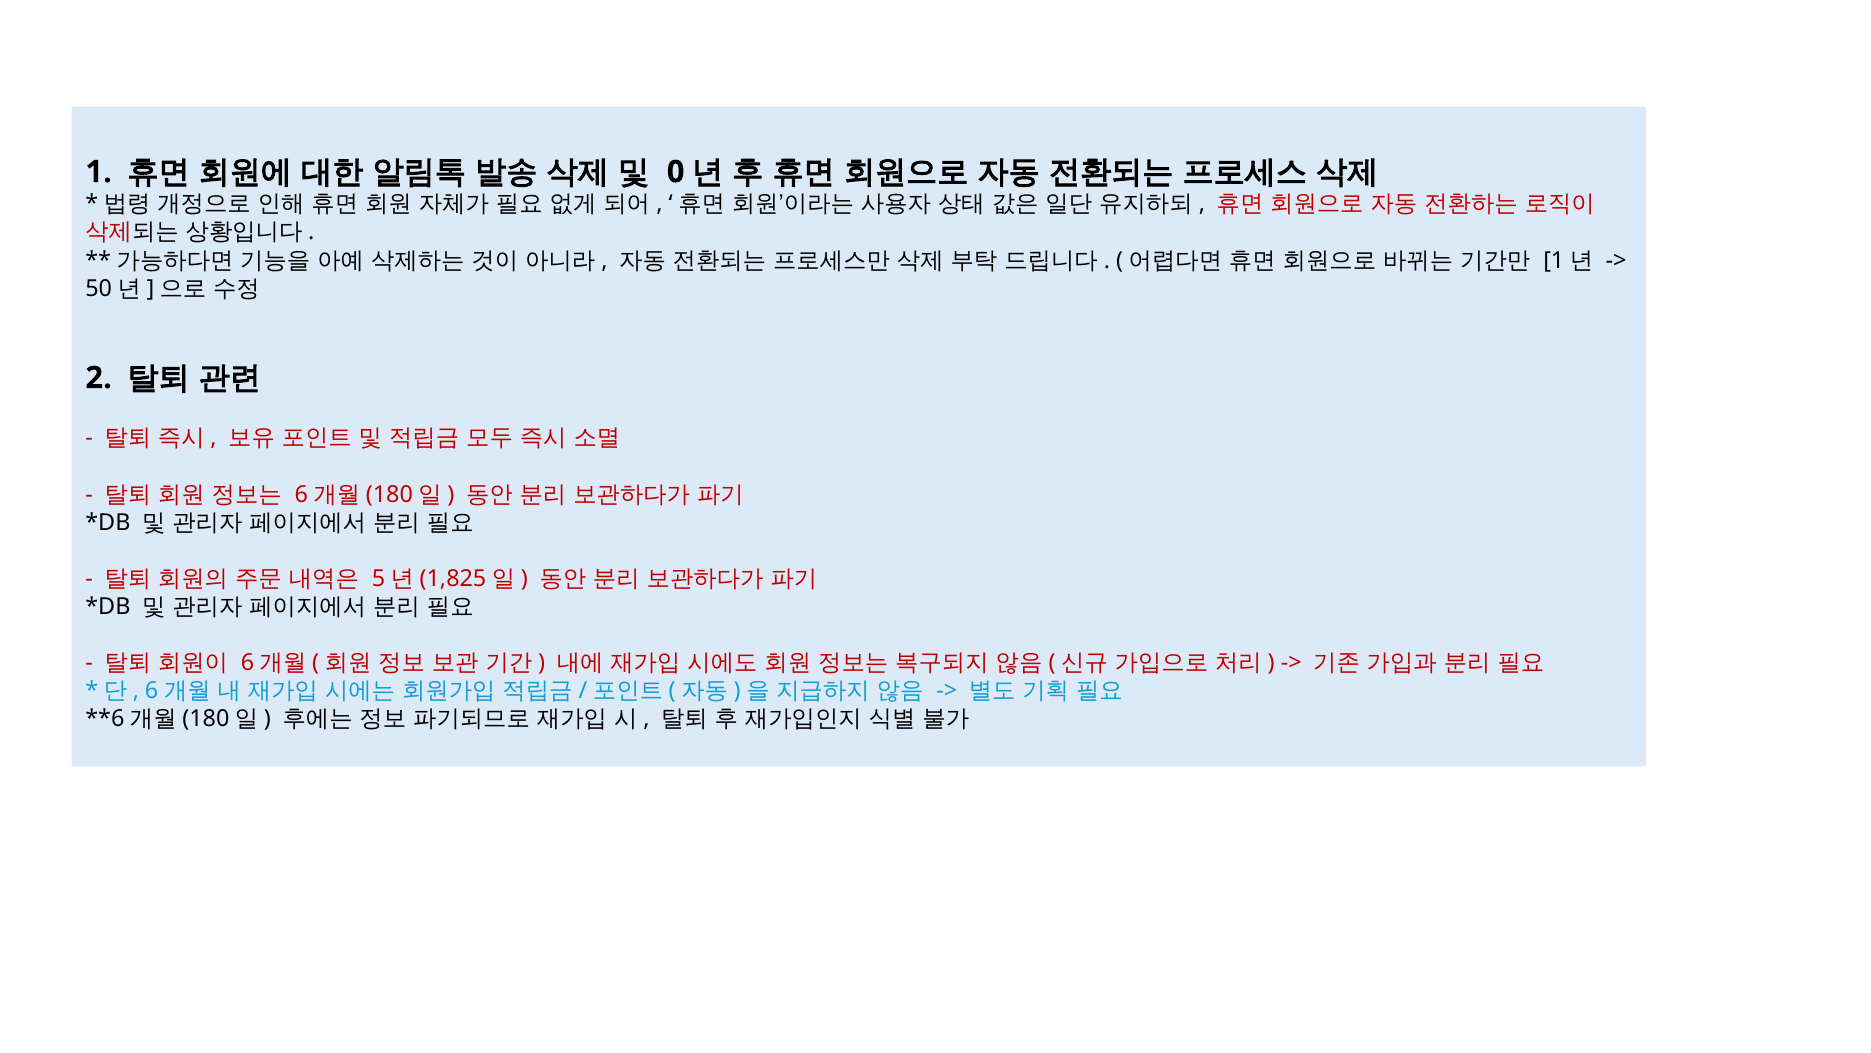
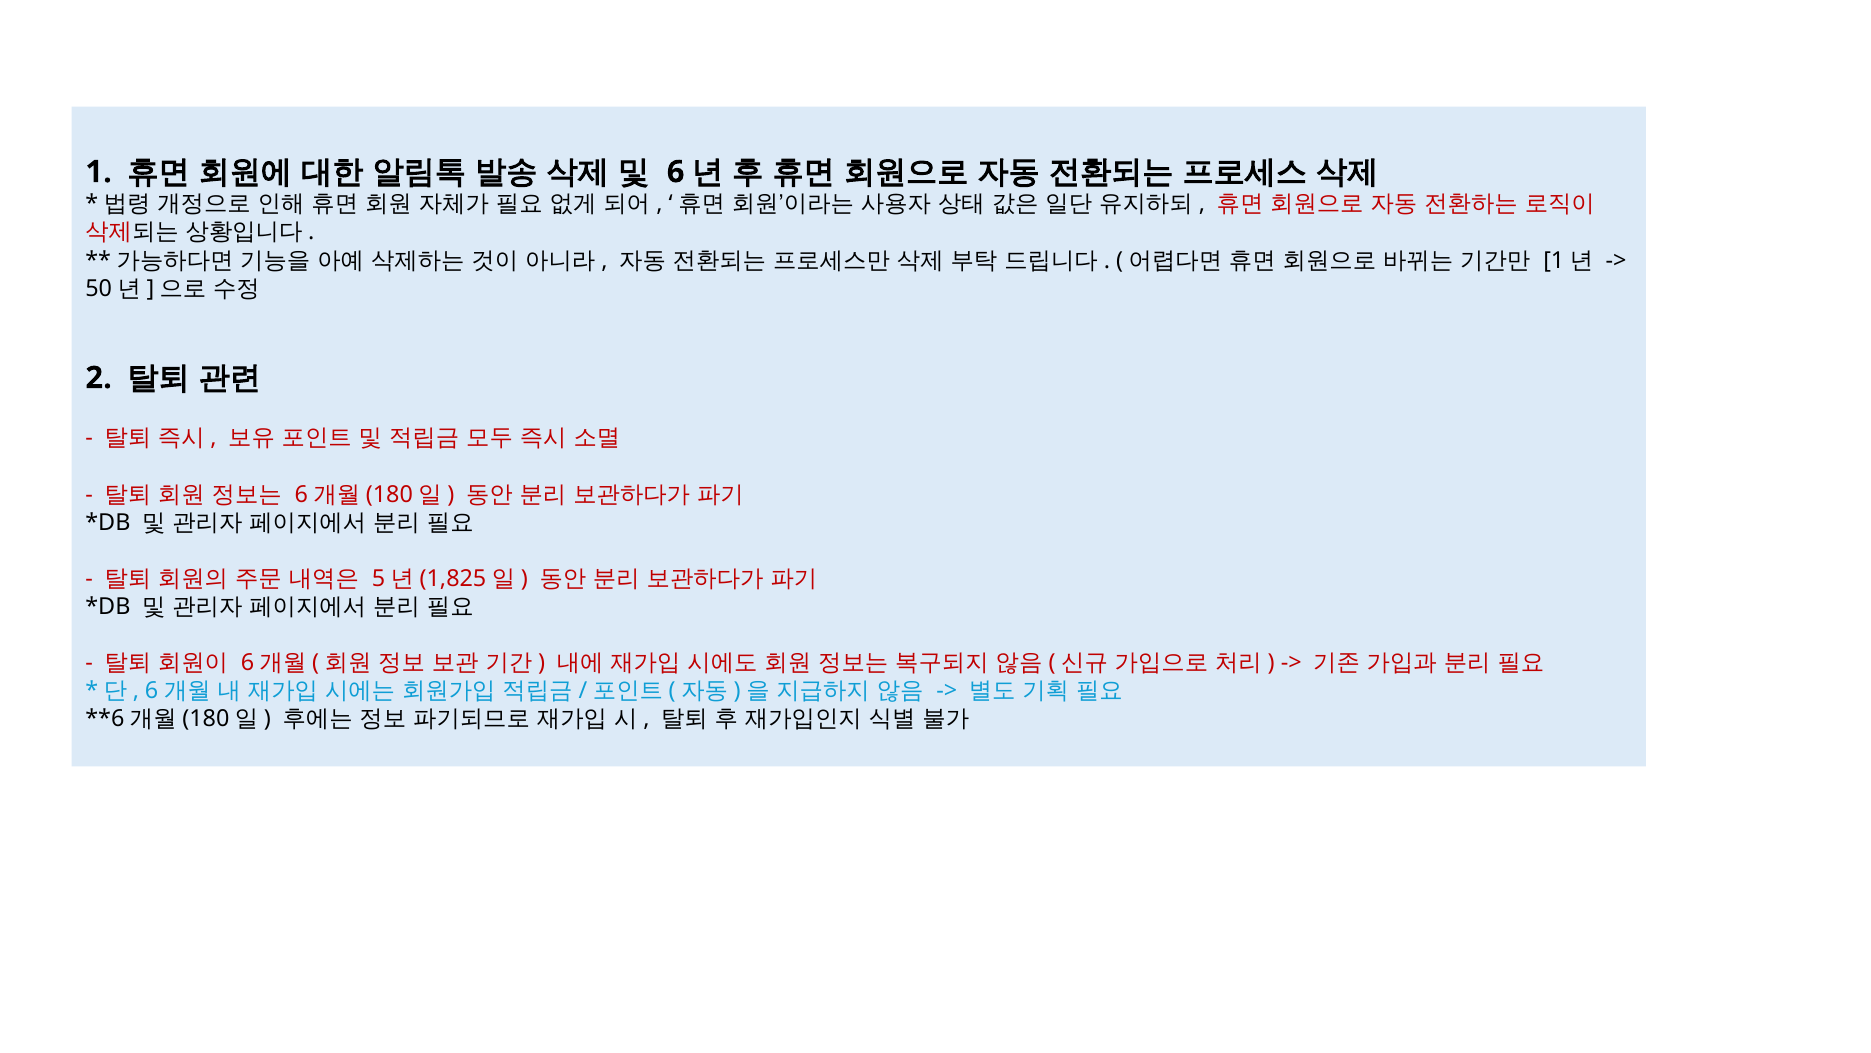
0: 0 -> 6
